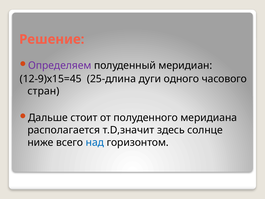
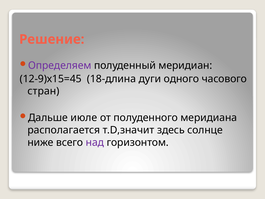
25-длина: 25-длина -> 18-длина
стоит: стоит -> июле
над colour: blue -> purple
